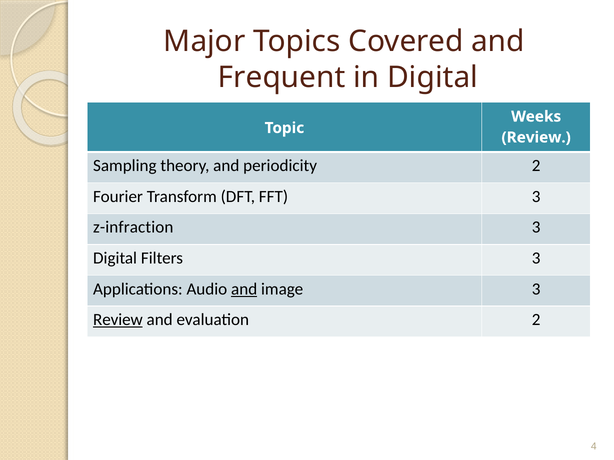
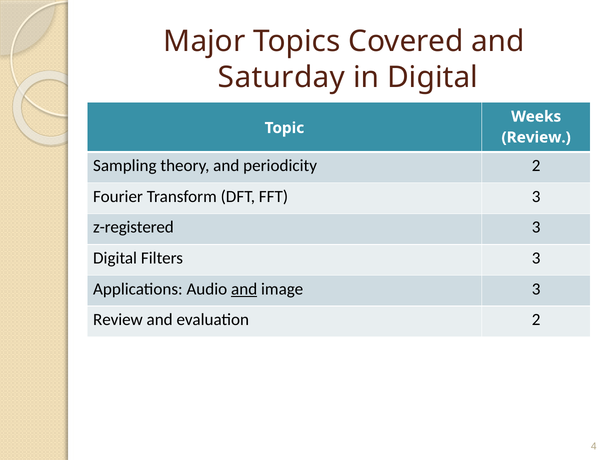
Frequent: Frequent -> Saturday
z-infraction: z-infraction -> z-registered
Review at (118, 320) underline: present -> none
